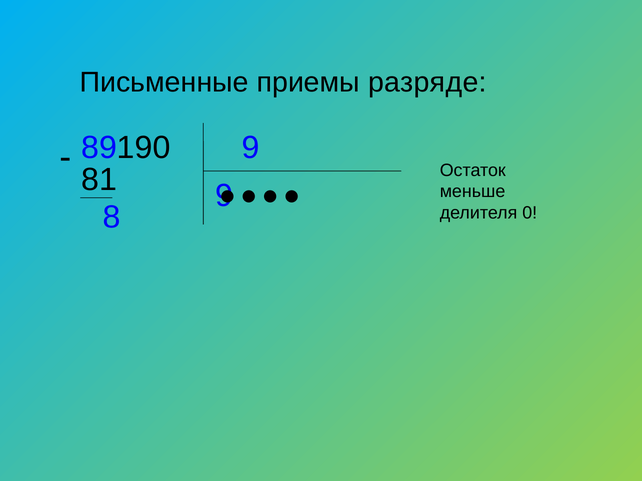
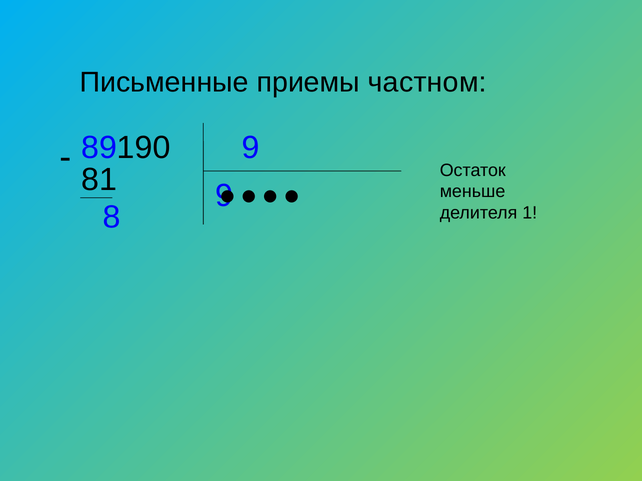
разряде: разряде -> частном
0: 0 -> 1
